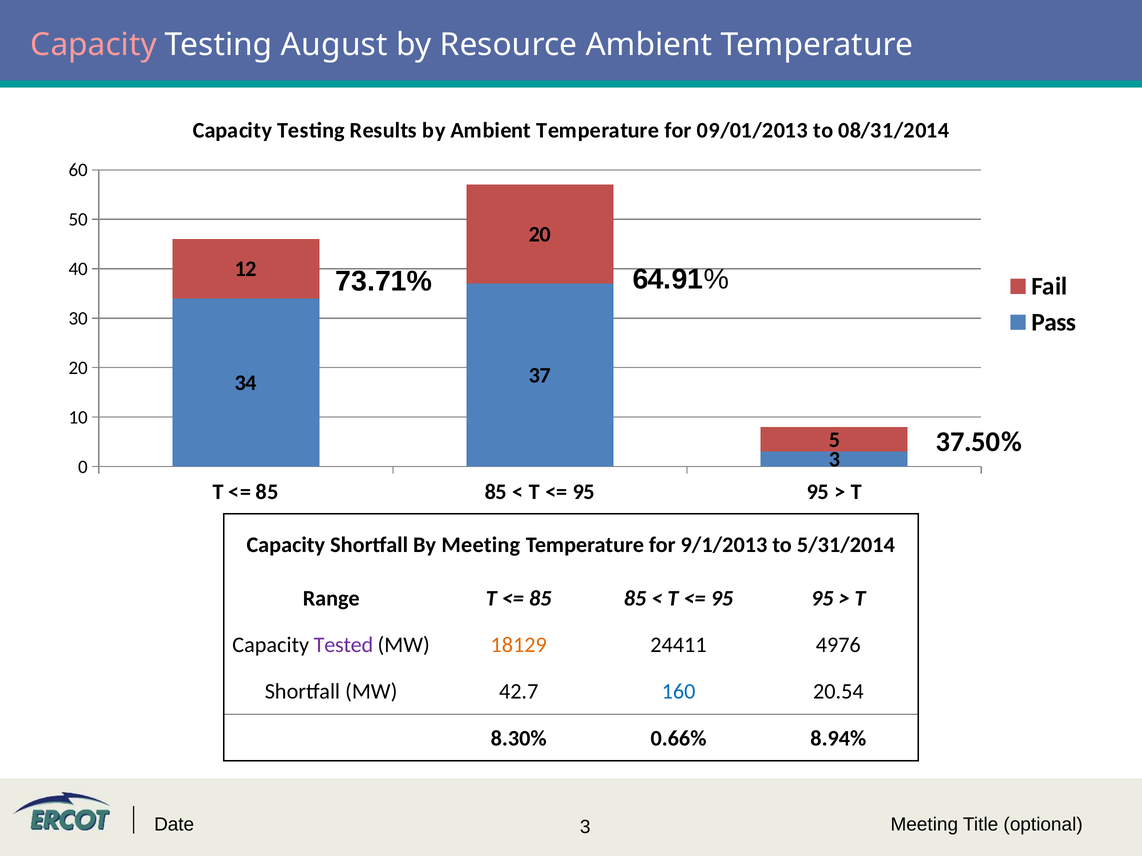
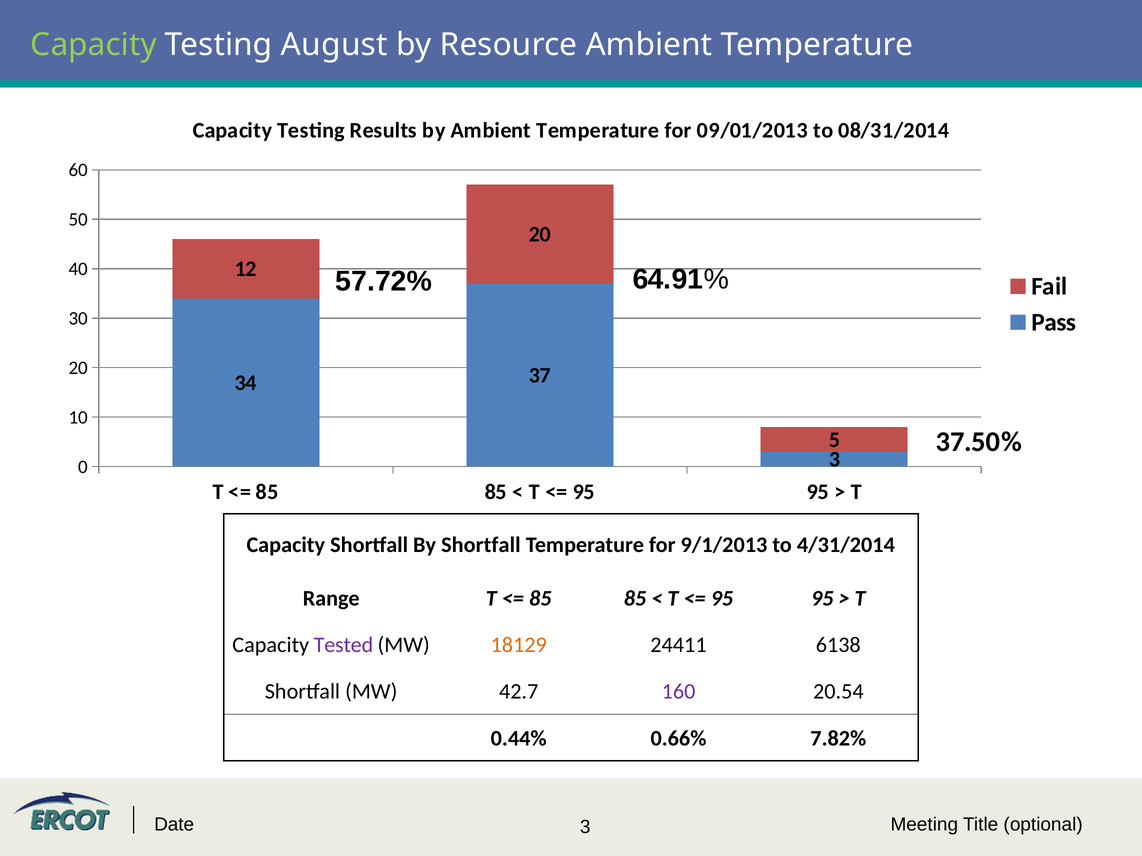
Capacity at (94, 45) colour: pink -> light green
73.71%: 73.71% -> 57.72%
By Meeting: Meeting -> Shortfall
5/31/2014: 5/31/2014 -> 4/31/2014
4976: 4976 -> 6138
160 colour: blue -> purple
8.30%: 8.30% -> 0.44%
8.94%: 8.94% -> 7.82%
